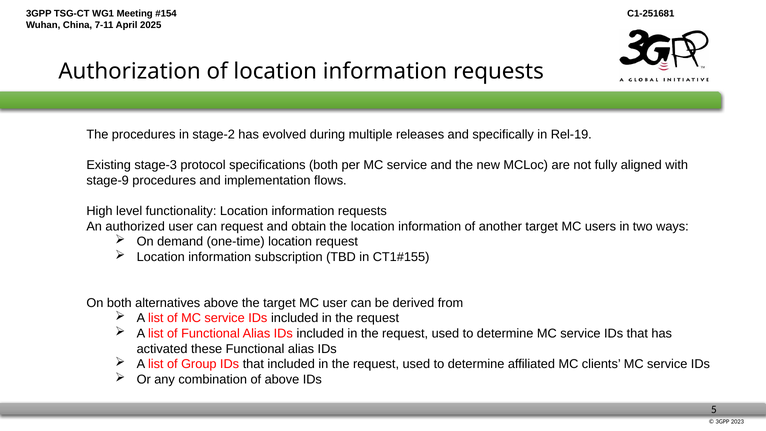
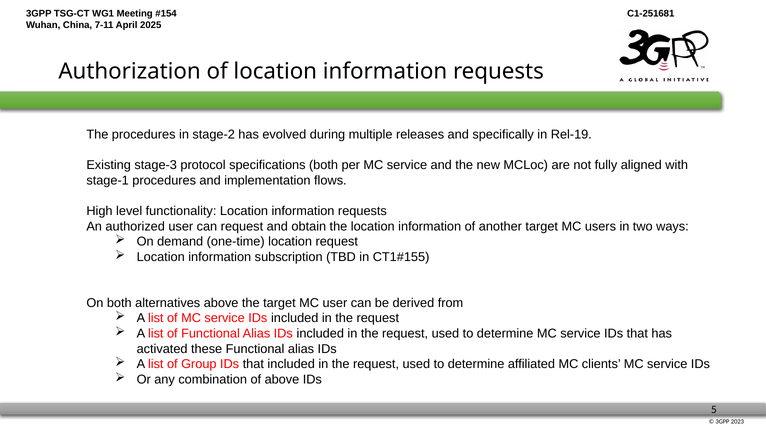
stage-9: stage-9 -> stage-1
